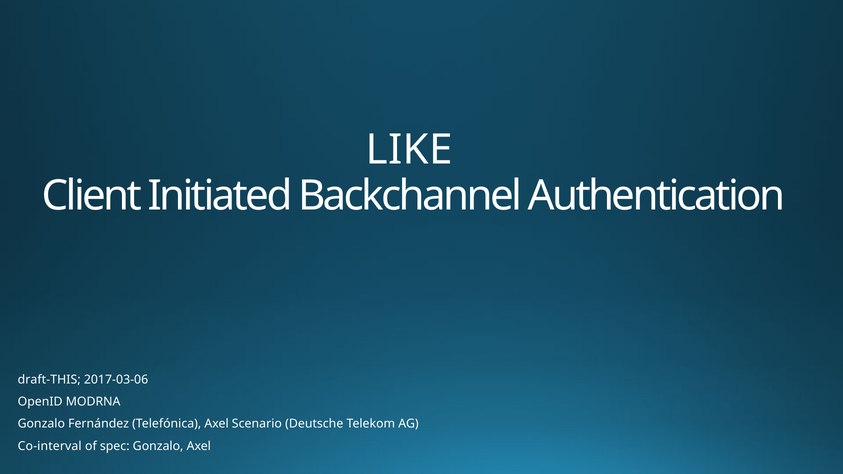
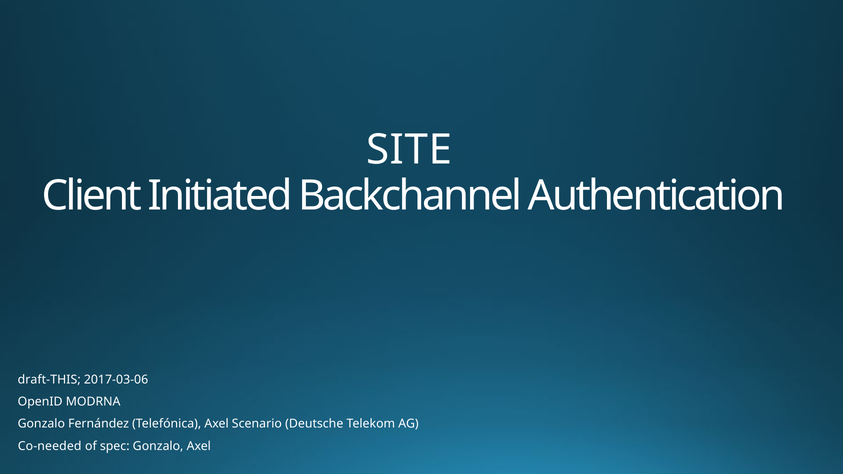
LIKE: LIKE -> SITE
Co-interval: Co-interval -> Co-needed
